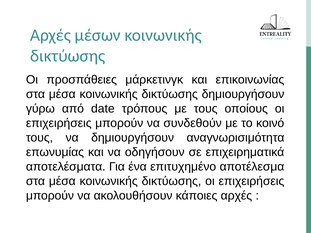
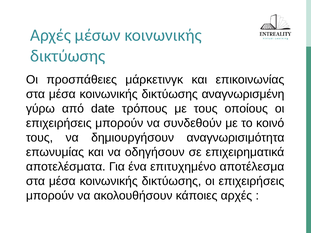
δικτύωσης δημιουργήσουν: δημιουργήσουν -> αναγνωρισμένη
